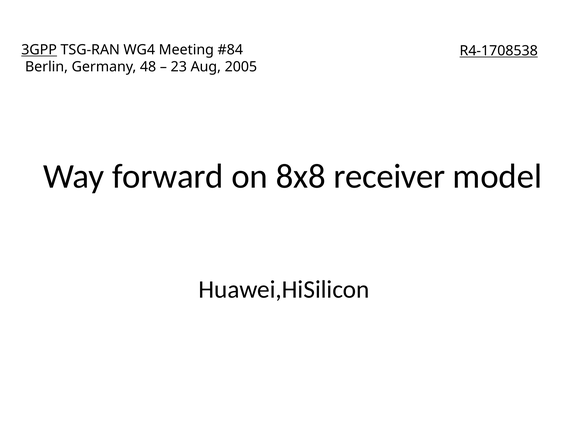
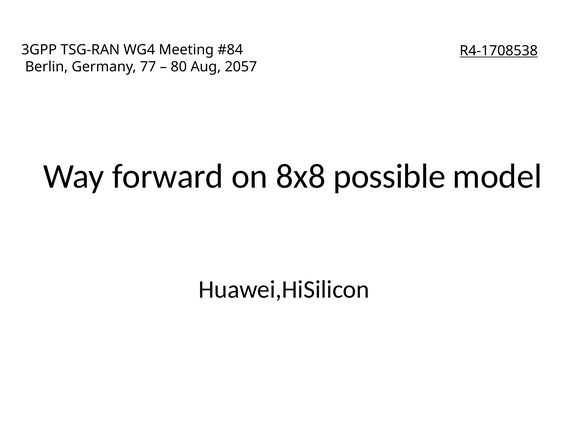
3GPP underline: present -> none
48: 48 -> 77
23: 23 -> 80
2005: 2005 -> 2057
receiver: receiver -> possible
